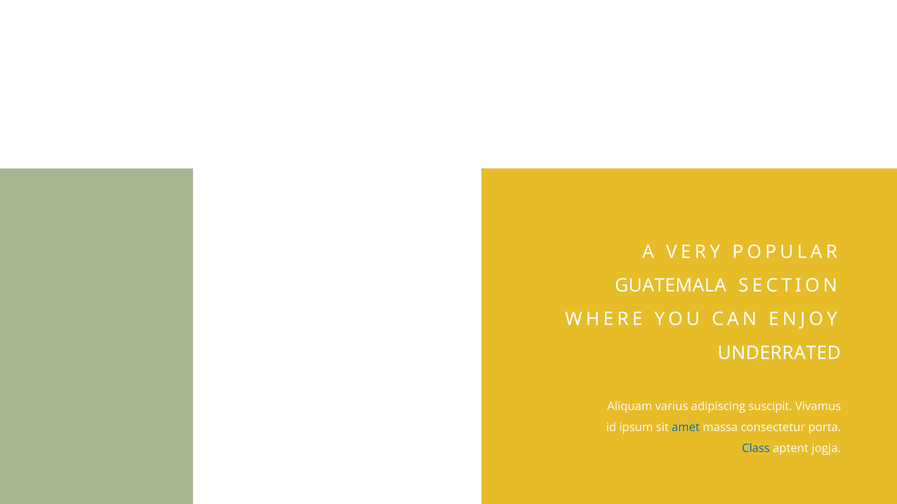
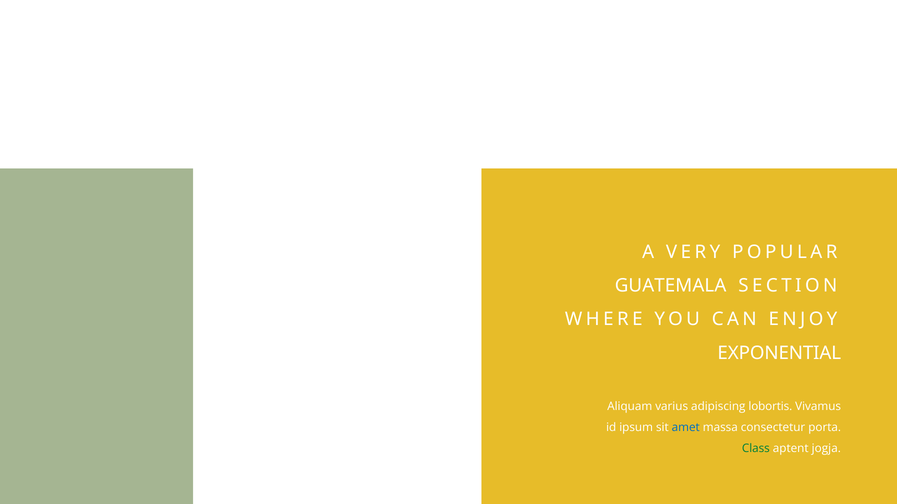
UNDERRATED: UNDERRATED -> EXPONENTIAL
suscipit: suscipit -> lobortis
Class colour: blue -> green
